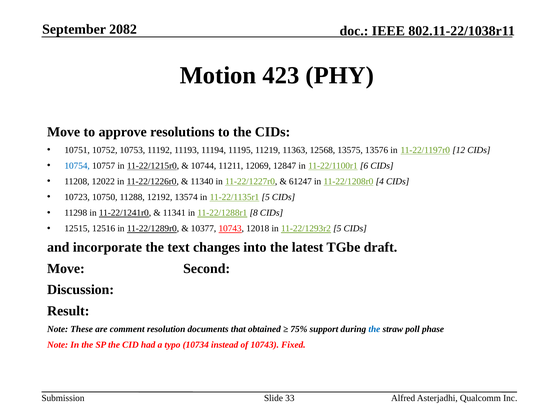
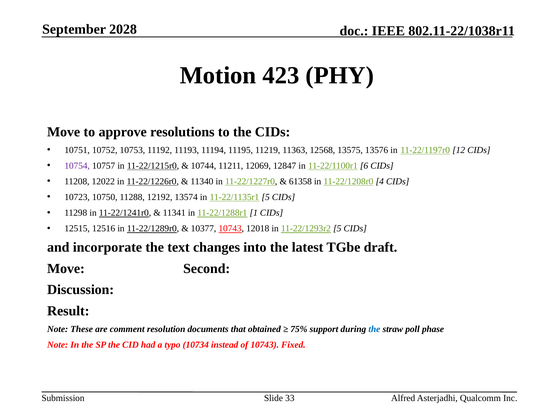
2082: 2082 -> 2028
10754 colour: blue -> purple
61247: 61247 -> 61358
8: 8 -> 1
